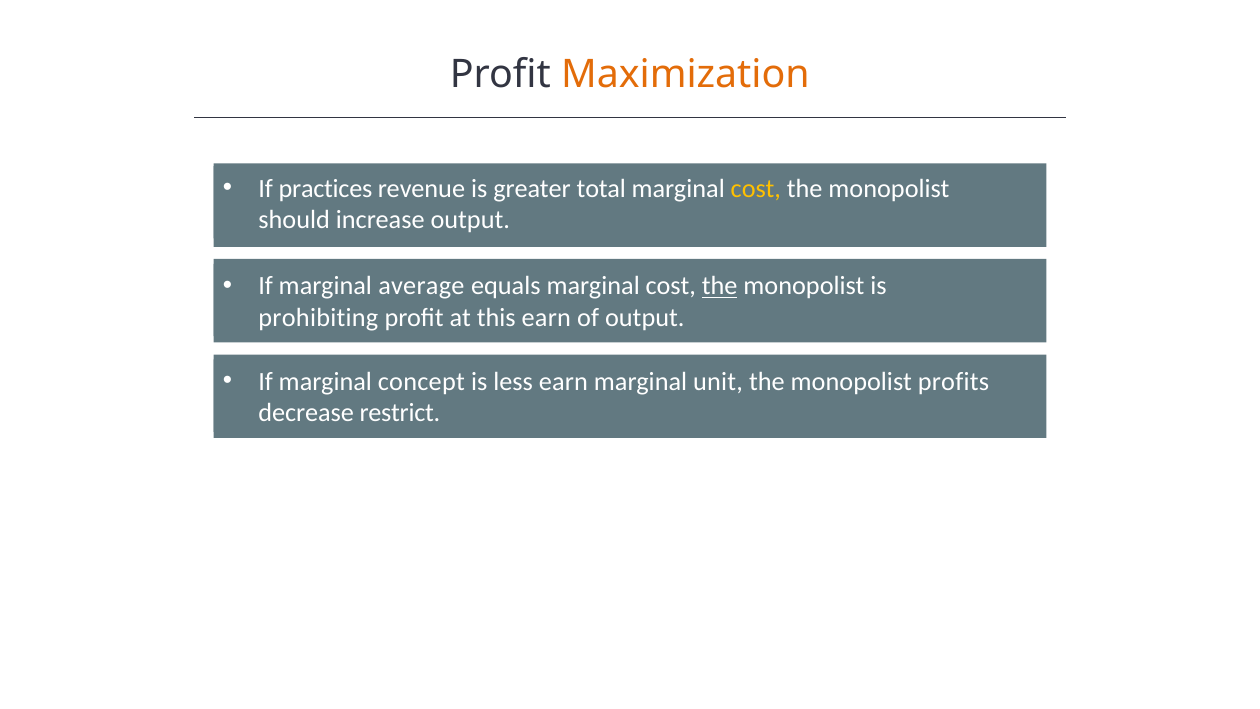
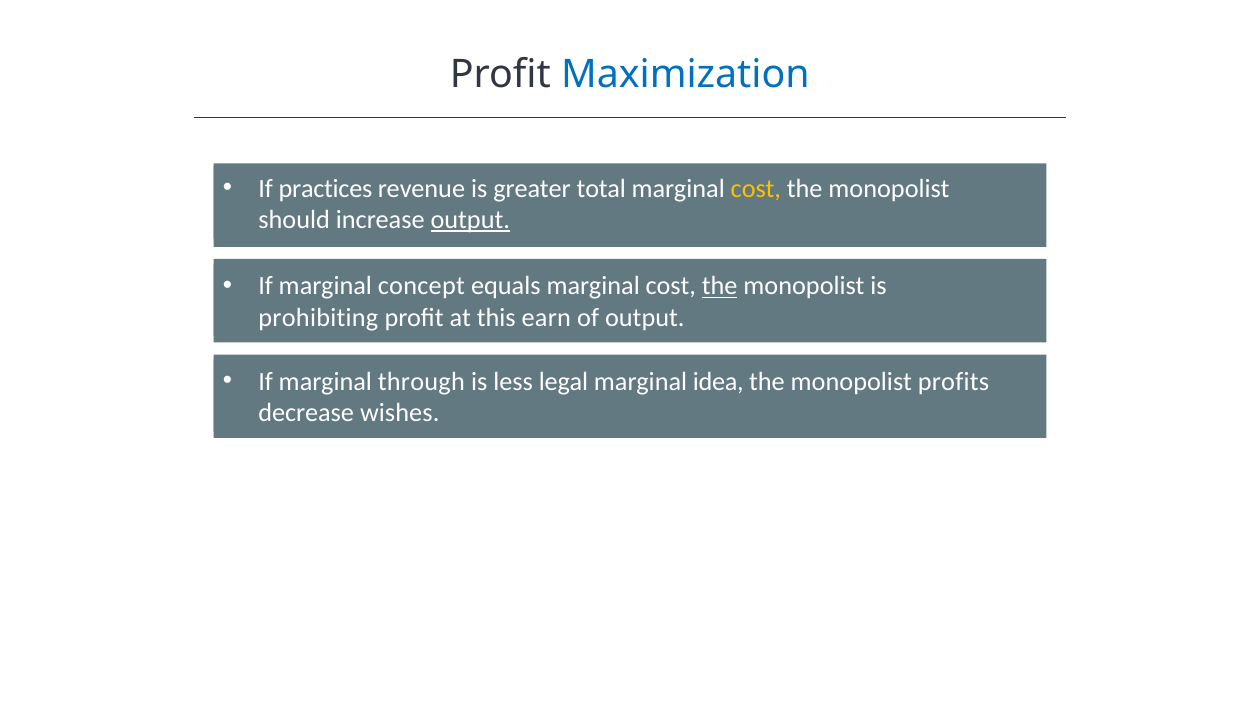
Maximization colour: orange -> blue
output at (470, 220) underline: none -> present
average: average -> concept
concept: concept -> through
less earn: earn -> legal
unit: unit -> idea
restrict: restrict -> wishes
